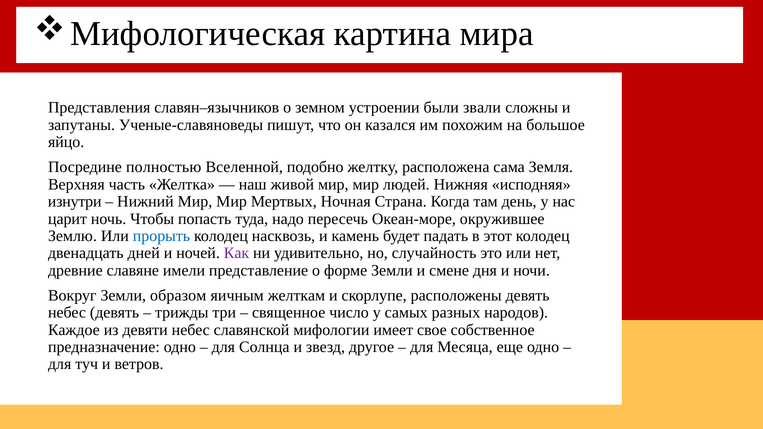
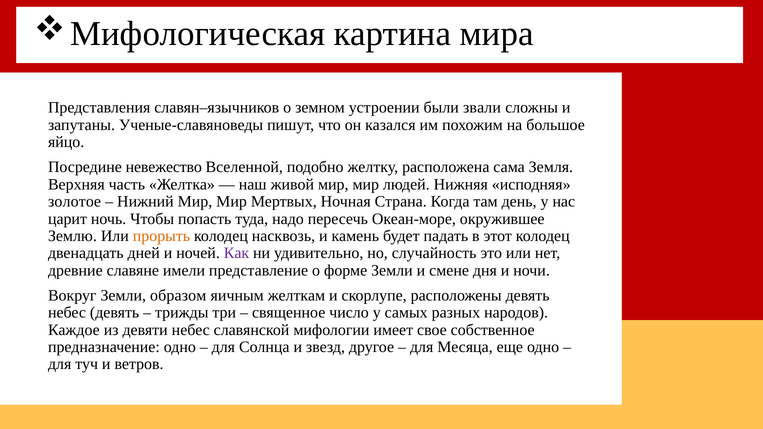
полностью: полностью -> невежество
изнутри: изнутри -> золотое
прорыть colour: blue -> orange
